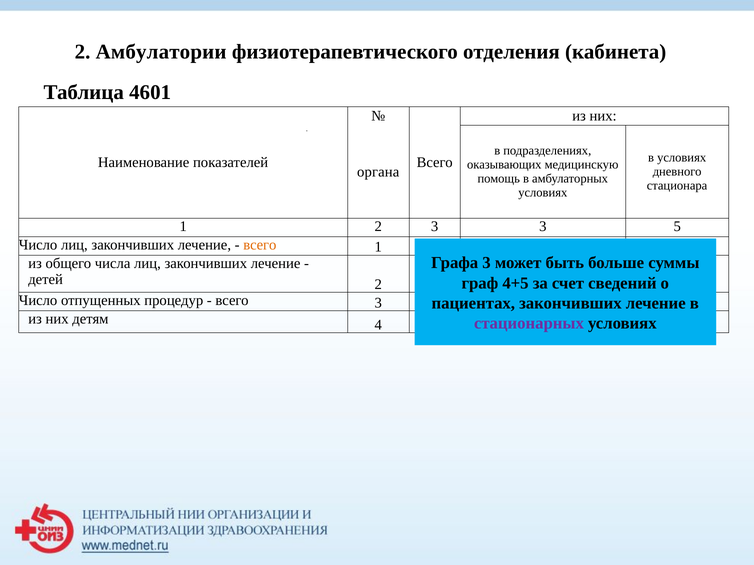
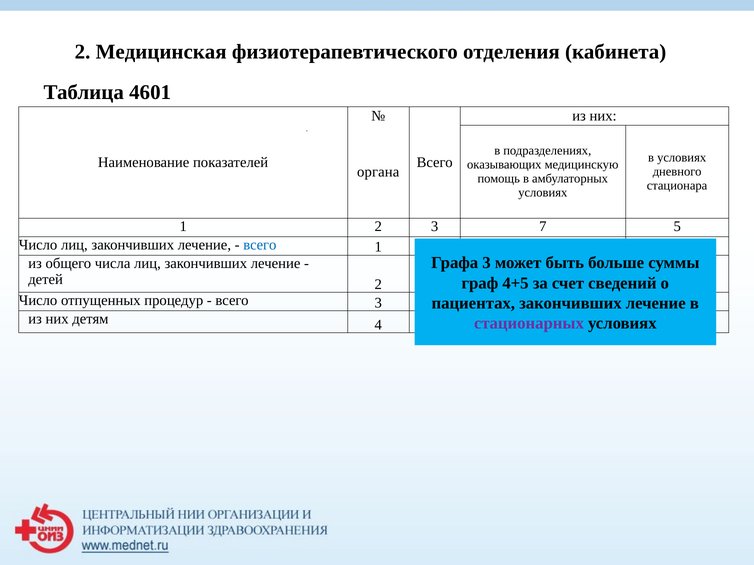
Амбулатории: Амбулатории -> Медицинская
3 3: 3 -> 7
всего at (260, 245) colour: orange -> blue
